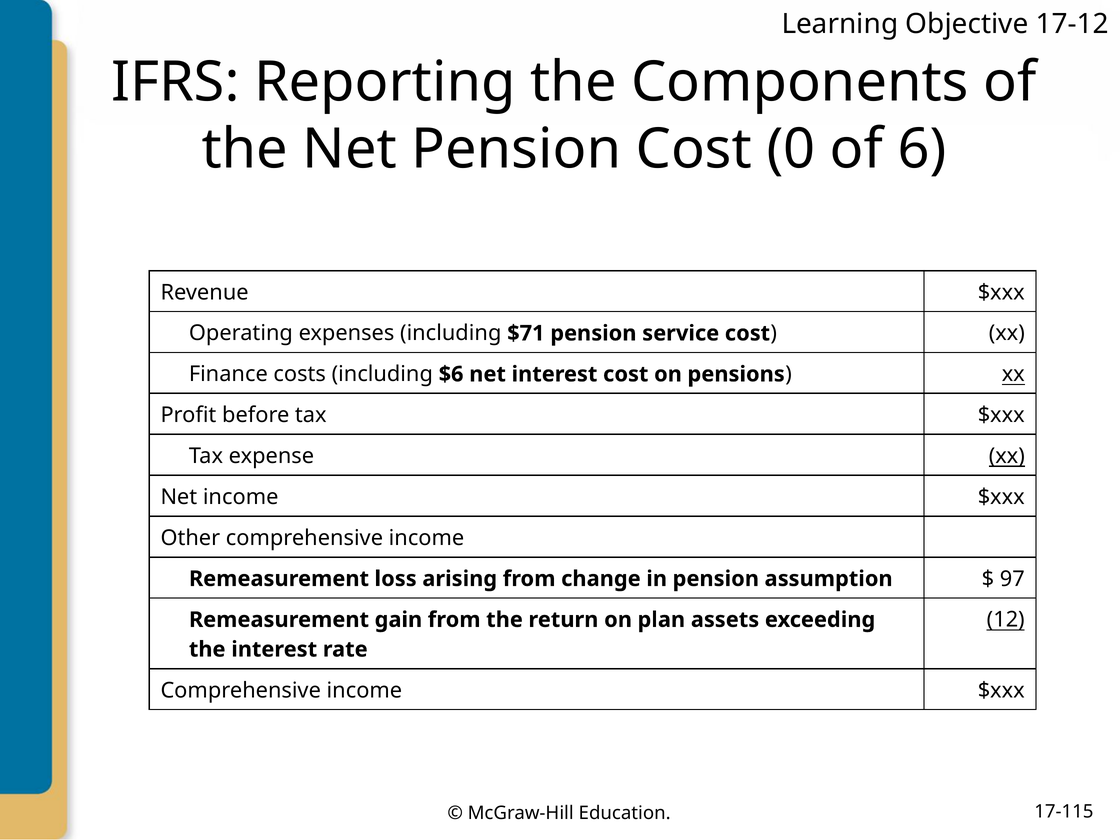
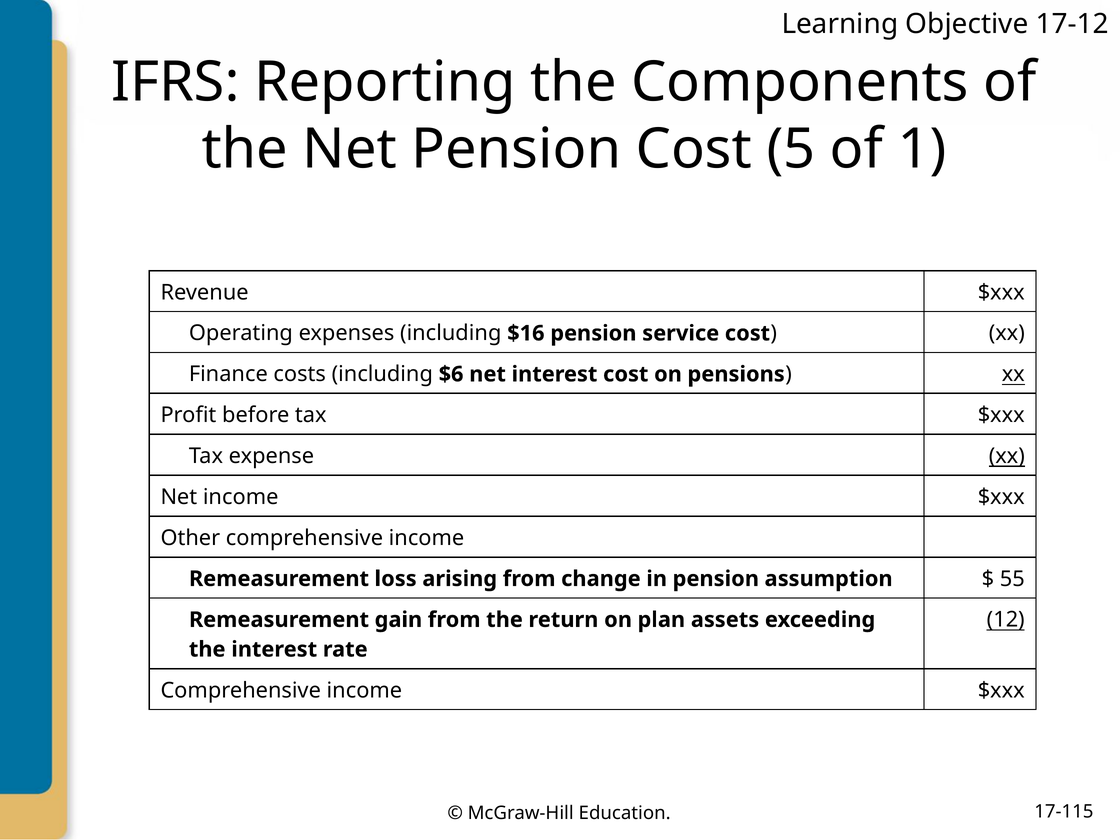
0: 0 -> 5
6: 6 -> 1
$71: $71 -> $16
97: 97 -> 55
